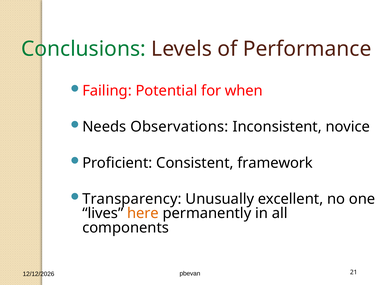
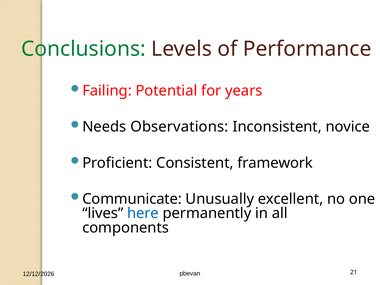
when: when -> years
Transparency: Transparency -> Communicate
here colour: orange -> blue
